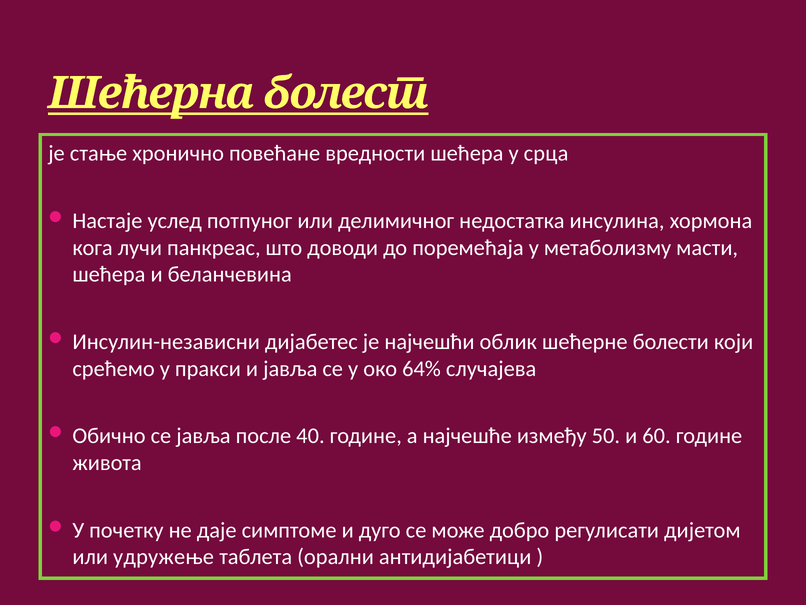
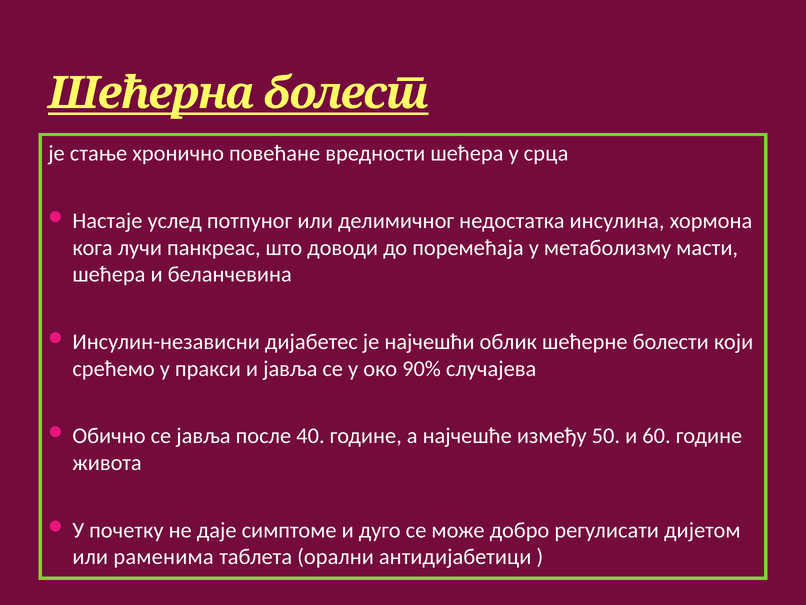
64%: 64% -> 90%
удружење: удружење -> раменима
